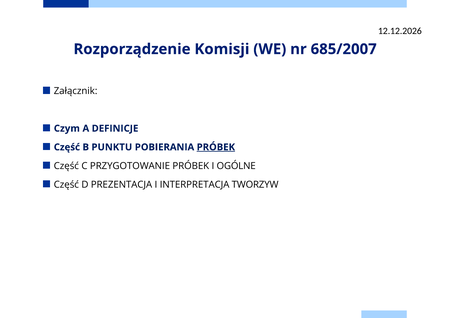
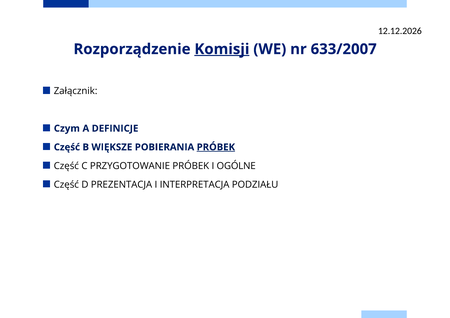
Komisji underline: none -> present
685/2007: 685/2007 -> 633/2007
PUNKTU: PUNKTU -> WIĘKSZE
TWORZYW: TWORZYW -> PODZIAŁU
